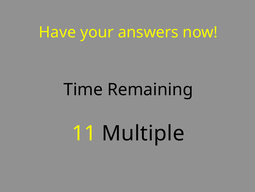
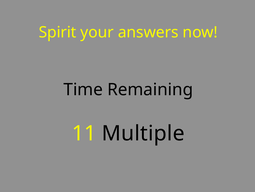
Have: Have -> Spirit
